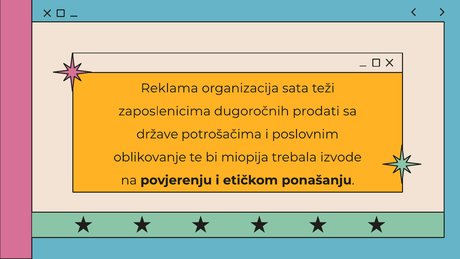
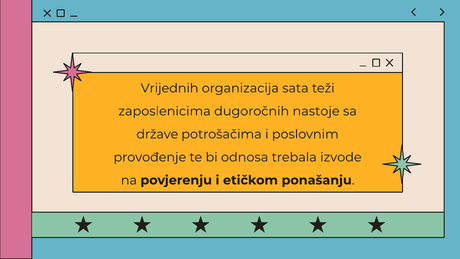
Reklama: Reklama -> Vrijednih
prodati: prodati -> nastoje
oblikovanje: oblikovanje -> provođenje
miopija: miopija -> odnosa
